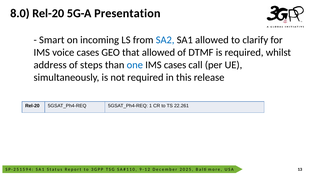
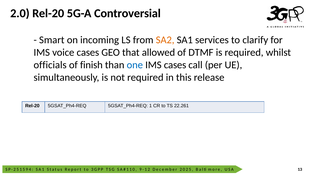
8.0: 8.0 -> 2.0
Presentation: Presentation -> Controversial
SA2 colour: blue -> orange
SA1 allowed: allowed -> services
address: address -> officials
steps: steps -> finish
